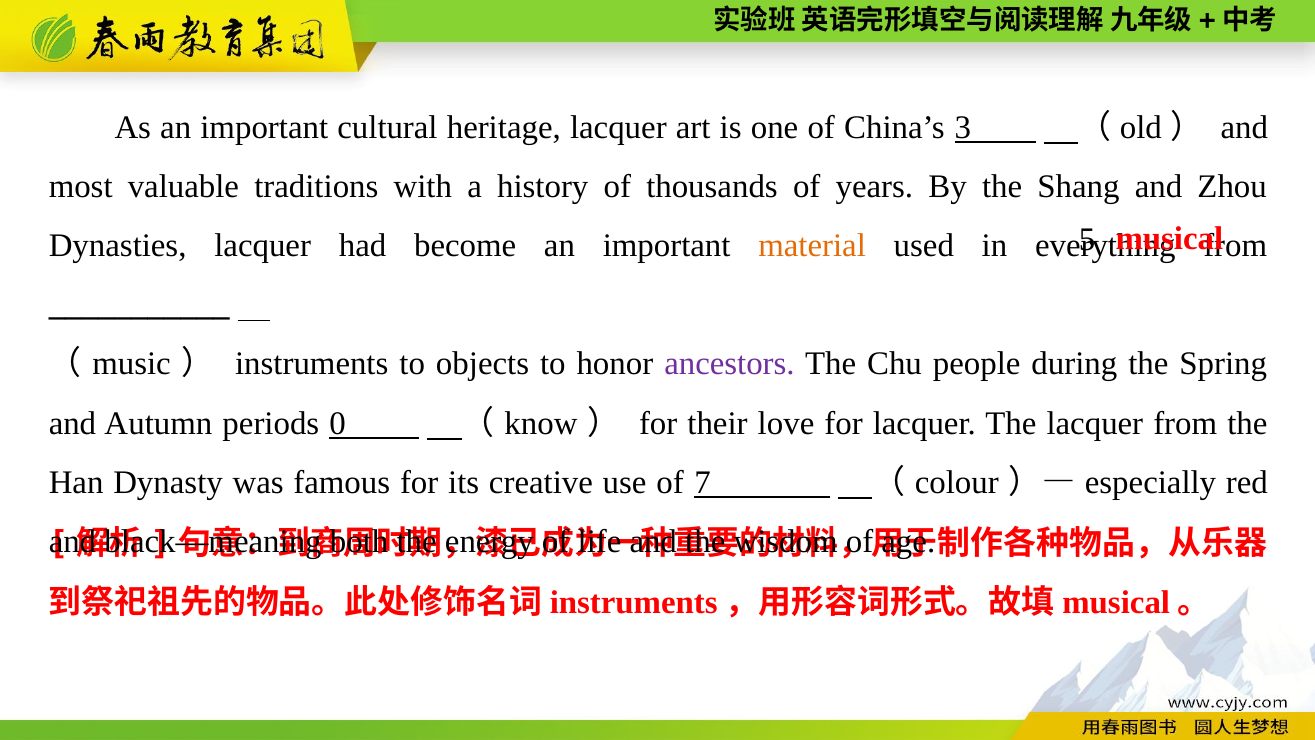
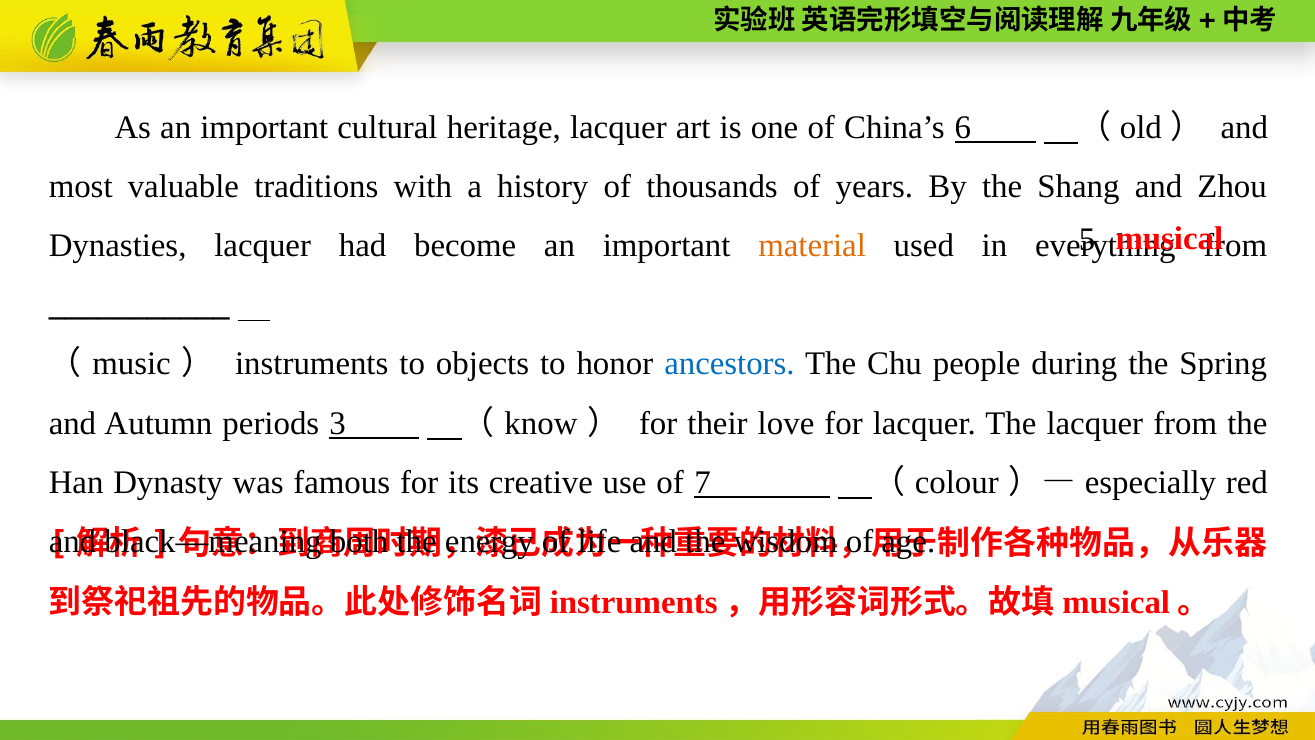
3: 3 -> 6
ancestors colour: purple -> blue
0: 0 -> 3
